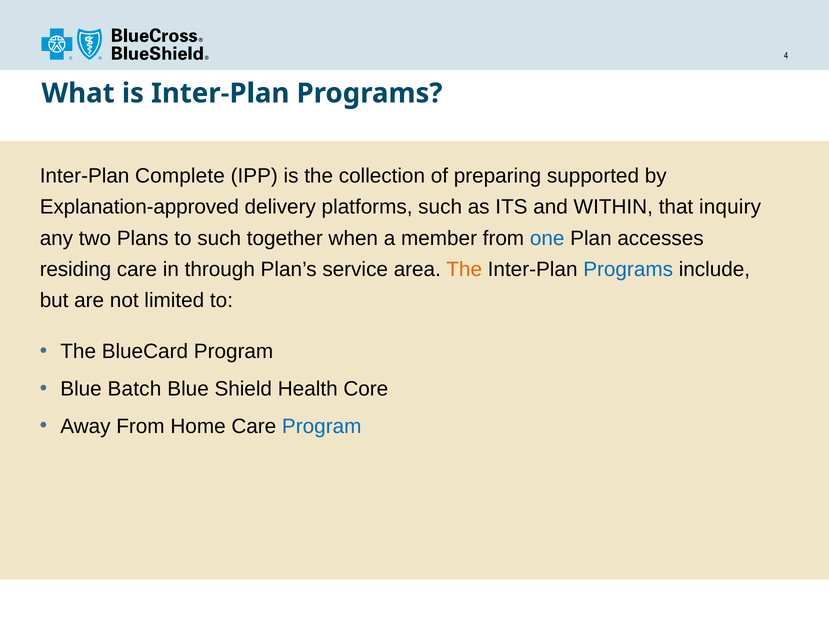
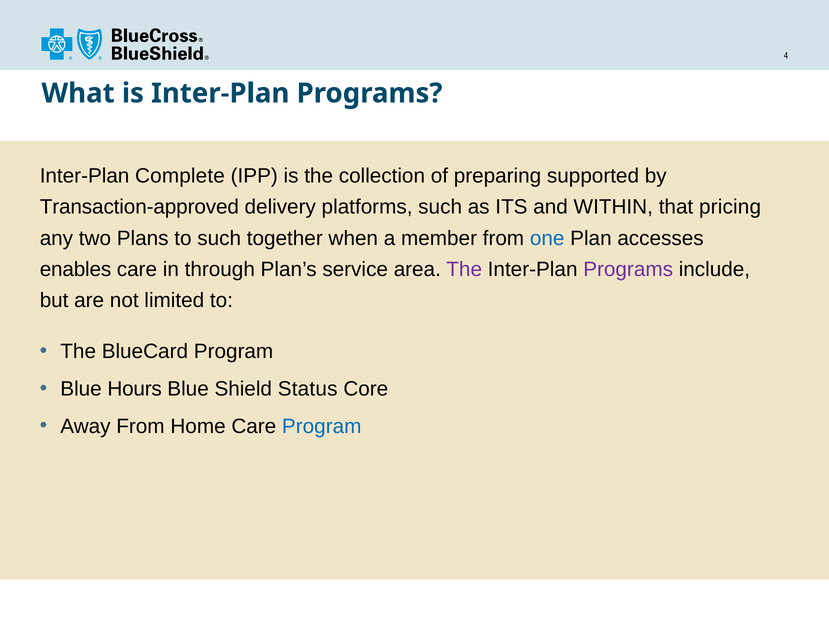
Explanation-approved: Explanation-approved -> Transaction-approved
inquiry: inquiry -> pricing
residing: residing -> enables
The at (464, 269) colour: orange -> purple
Programs at (628, 269) colour: blue -> purple
Batch: Batch -> Hours
Health: Health -> Status
